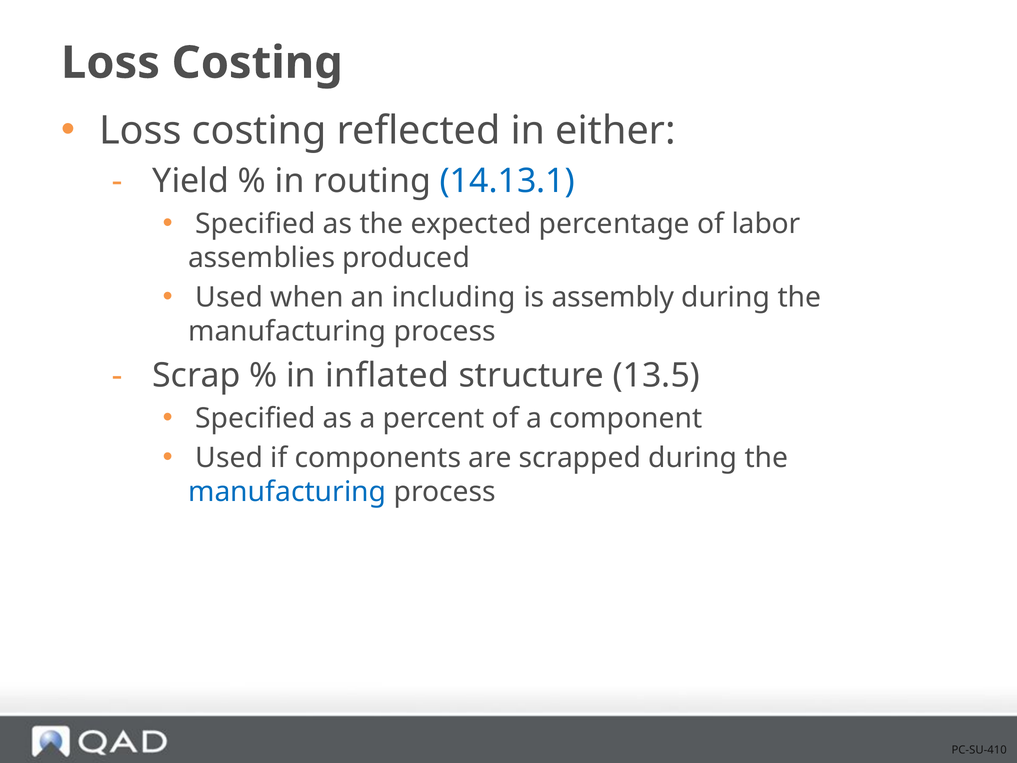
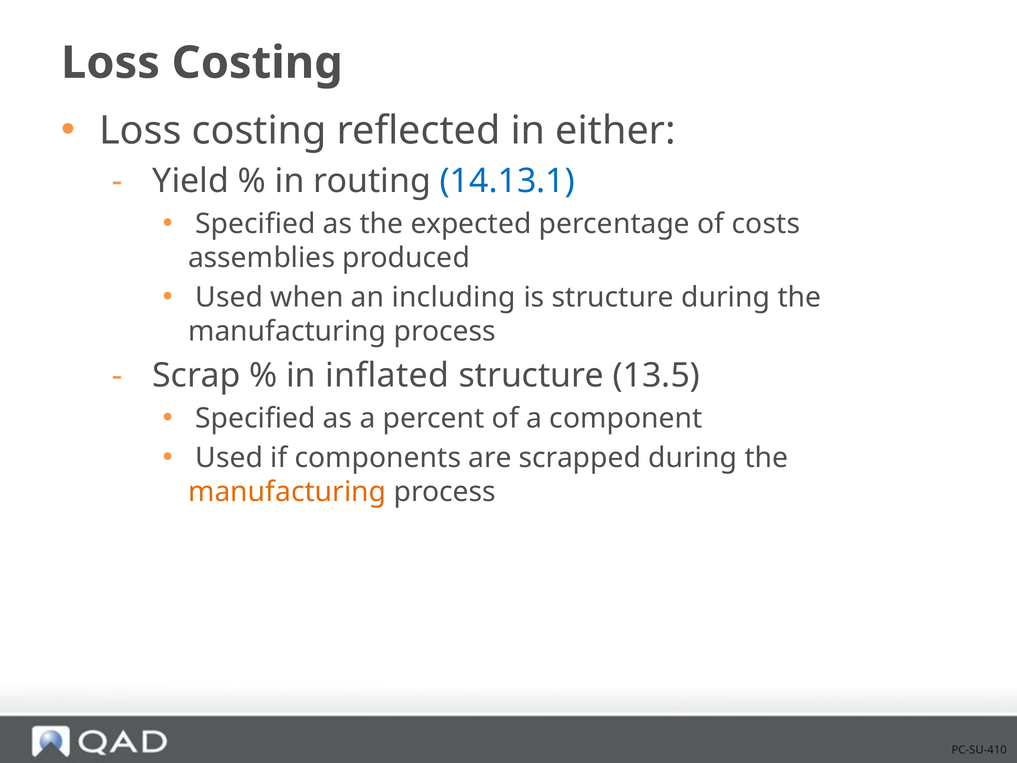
labor: labor -> costs
is assembly: assembly -> structure
manufacturing at (287, 492) colour: blue -> orange
